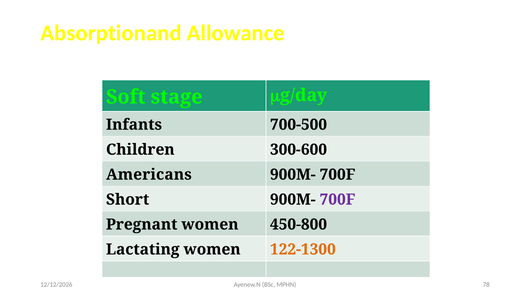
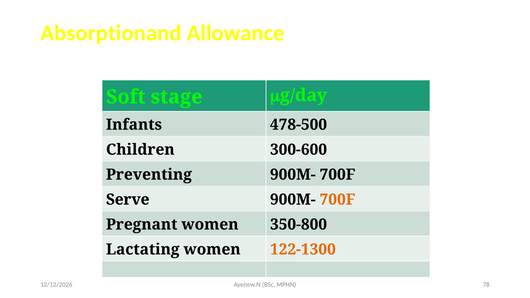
700-500: 700-500 -> 478-500
Americans: Americans -> Preventing
Short: Short -> Serve
700F at (337, 200) colour: purple -> orange
450-800: 450-800 -> 350-800
